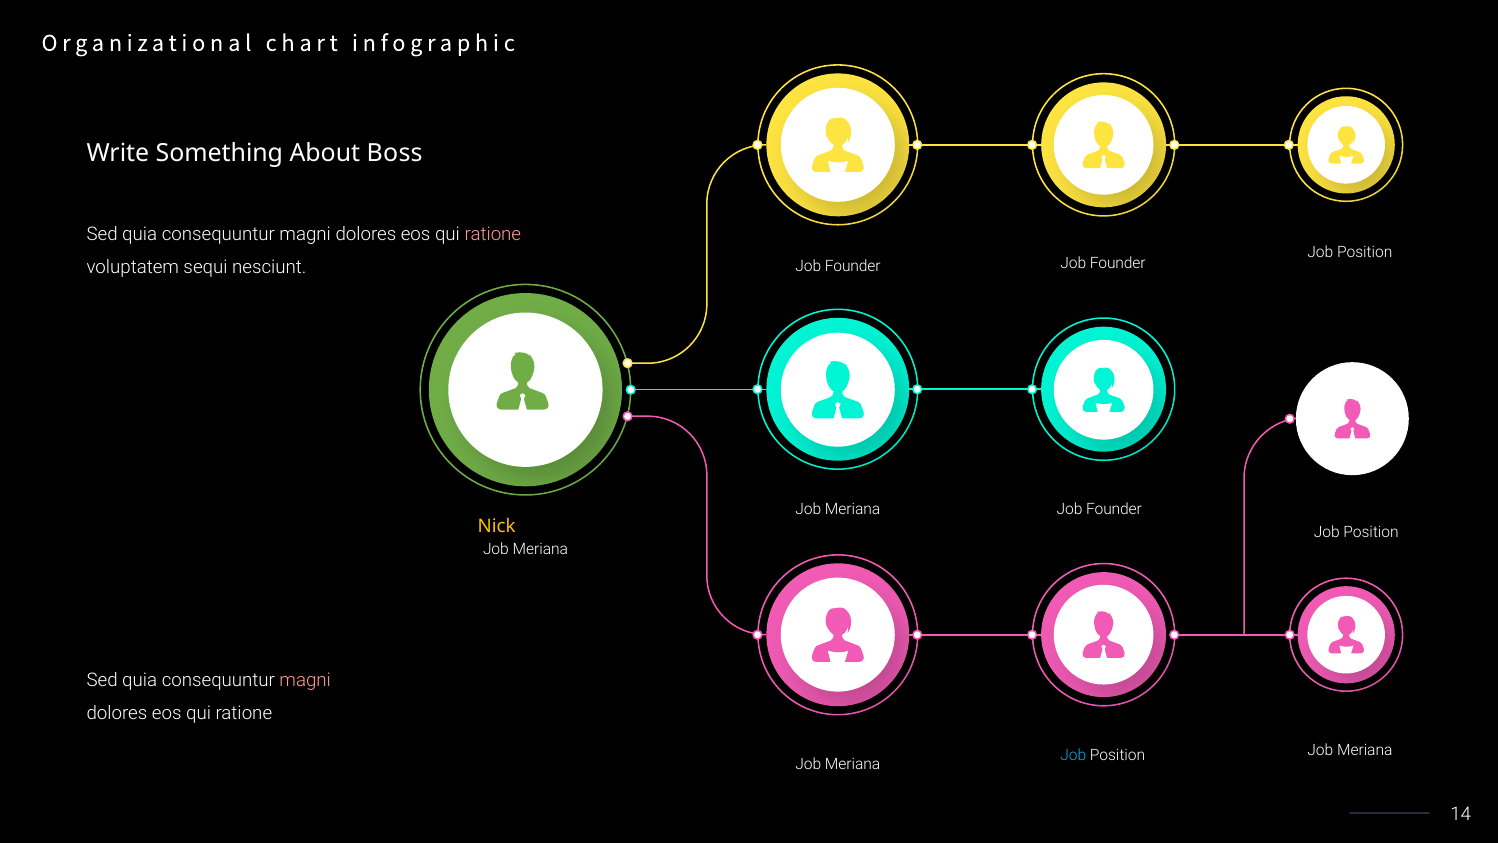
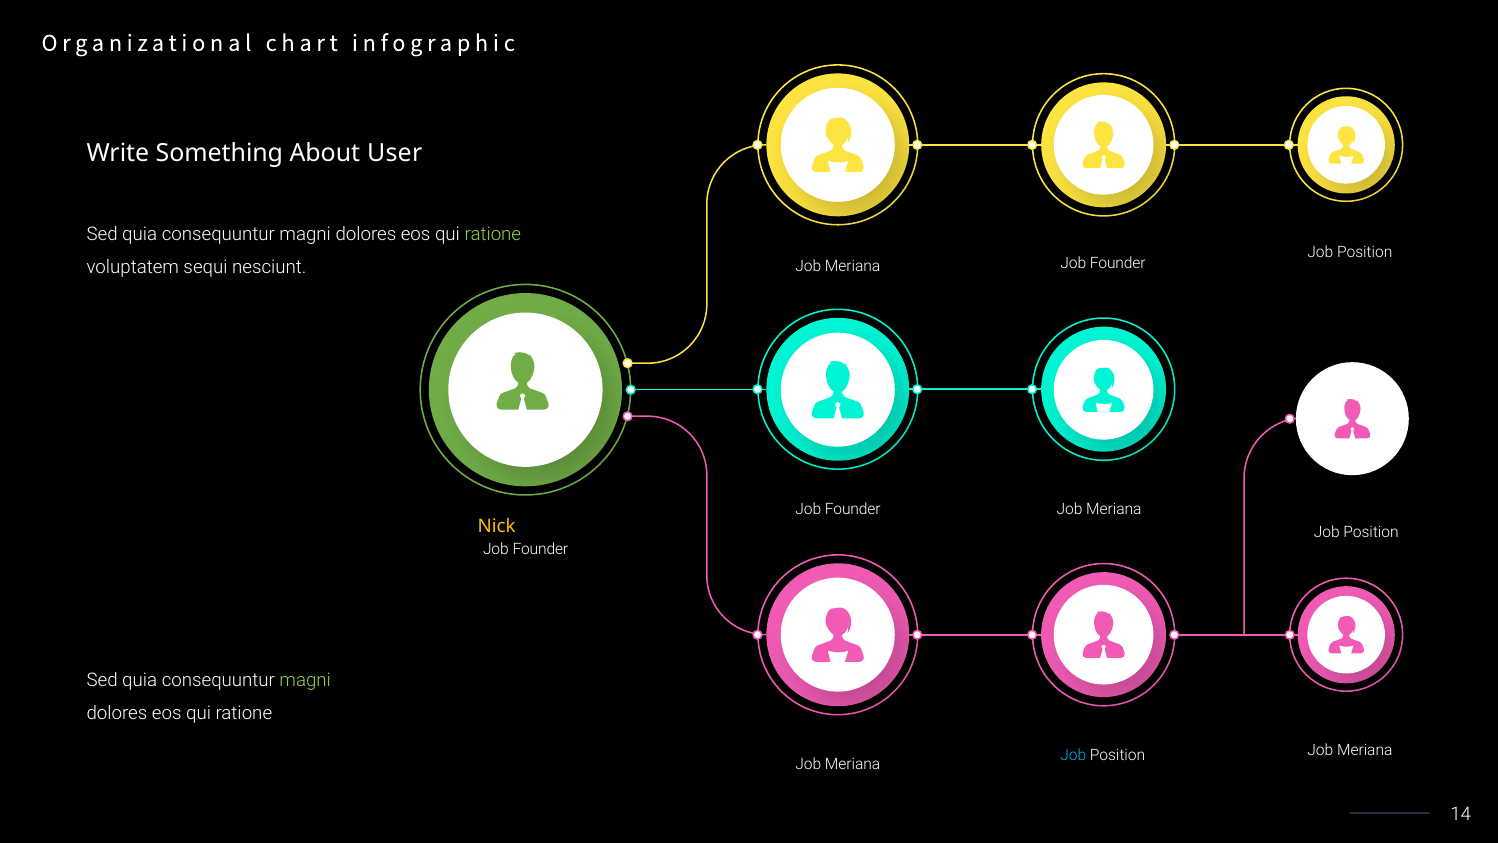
Boss: Boss -> User
ratione at (493, 234) colour: pink -> light green
Founder at (853, 267): Founder -> Meriana
Meriana at (853, 509): Meriana -> Founder
Founder at (1114, 509): Founder -> Meriana
Meriana at (540, 549): Meriana -> Founder
magni at (305, 680) colour: pink -> light green
